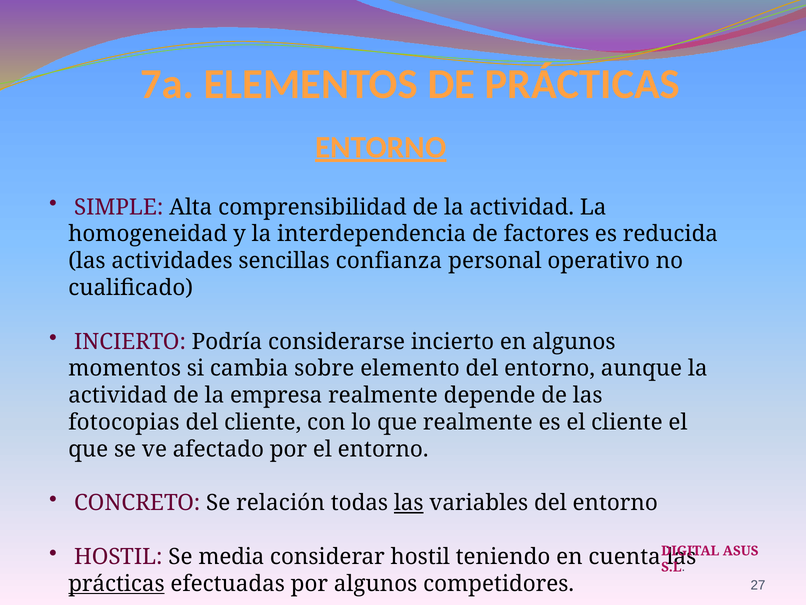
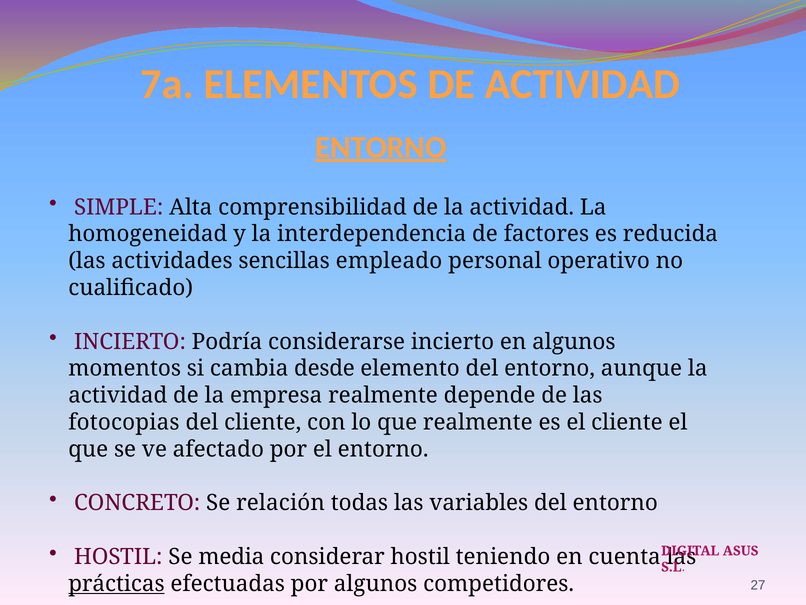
DE PRÁCTICAS: PRÁCTICAS -> ACTIVIDAD
confianza: confianza -> empleado
sobre: sobre -> desde
las at (409, 503) underline: present -> none
